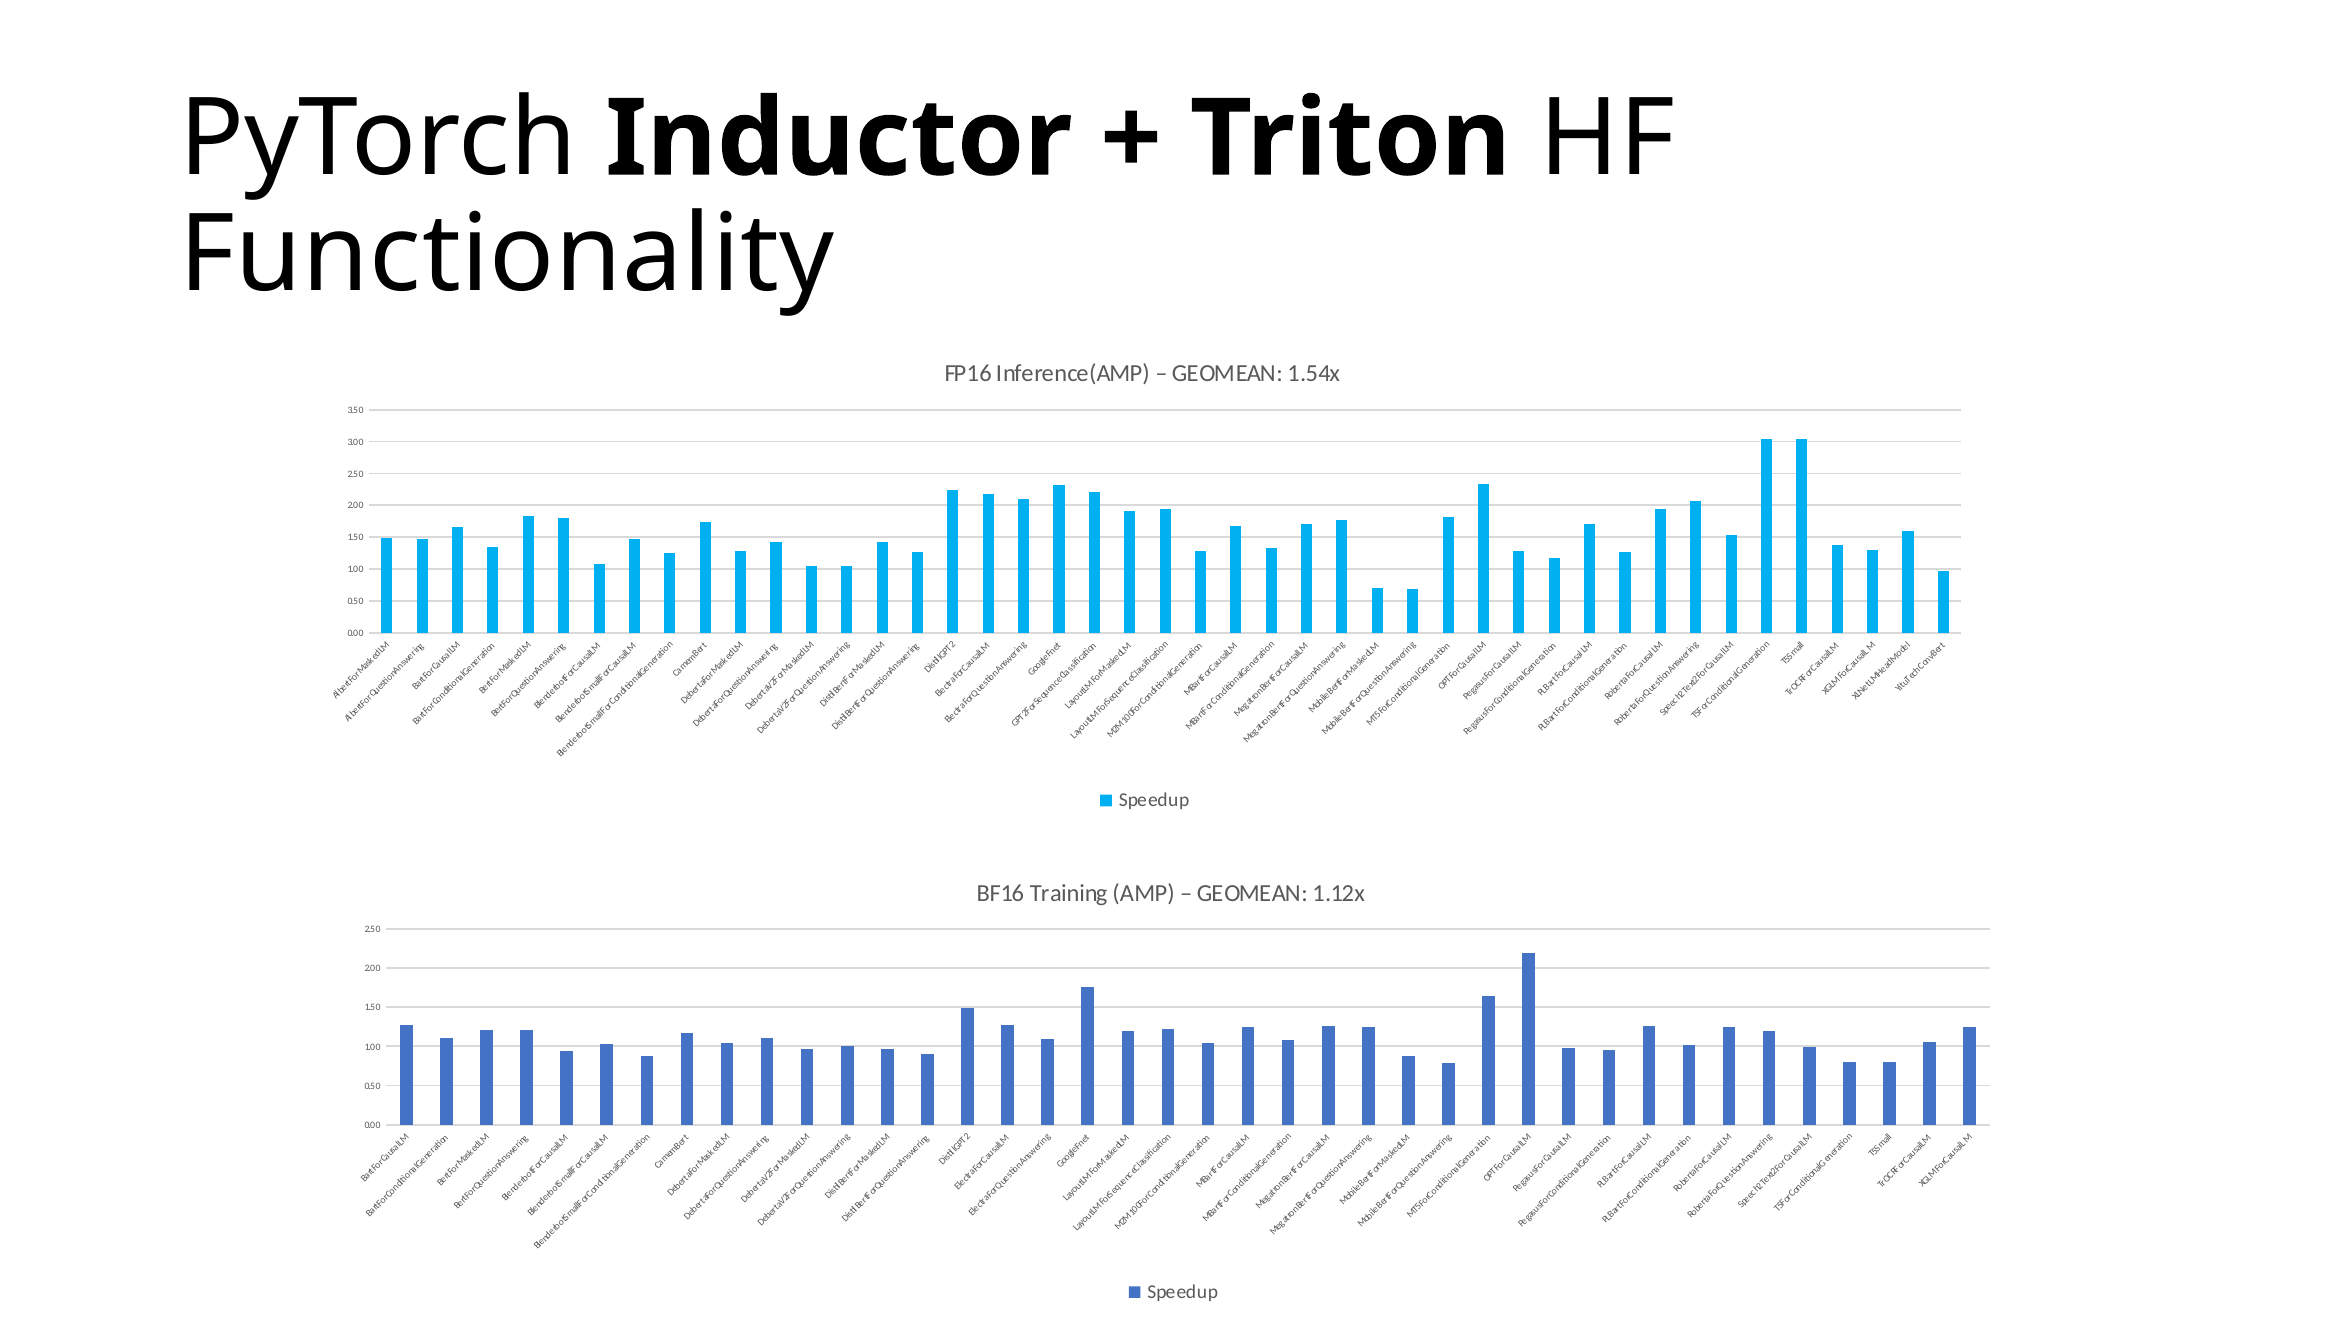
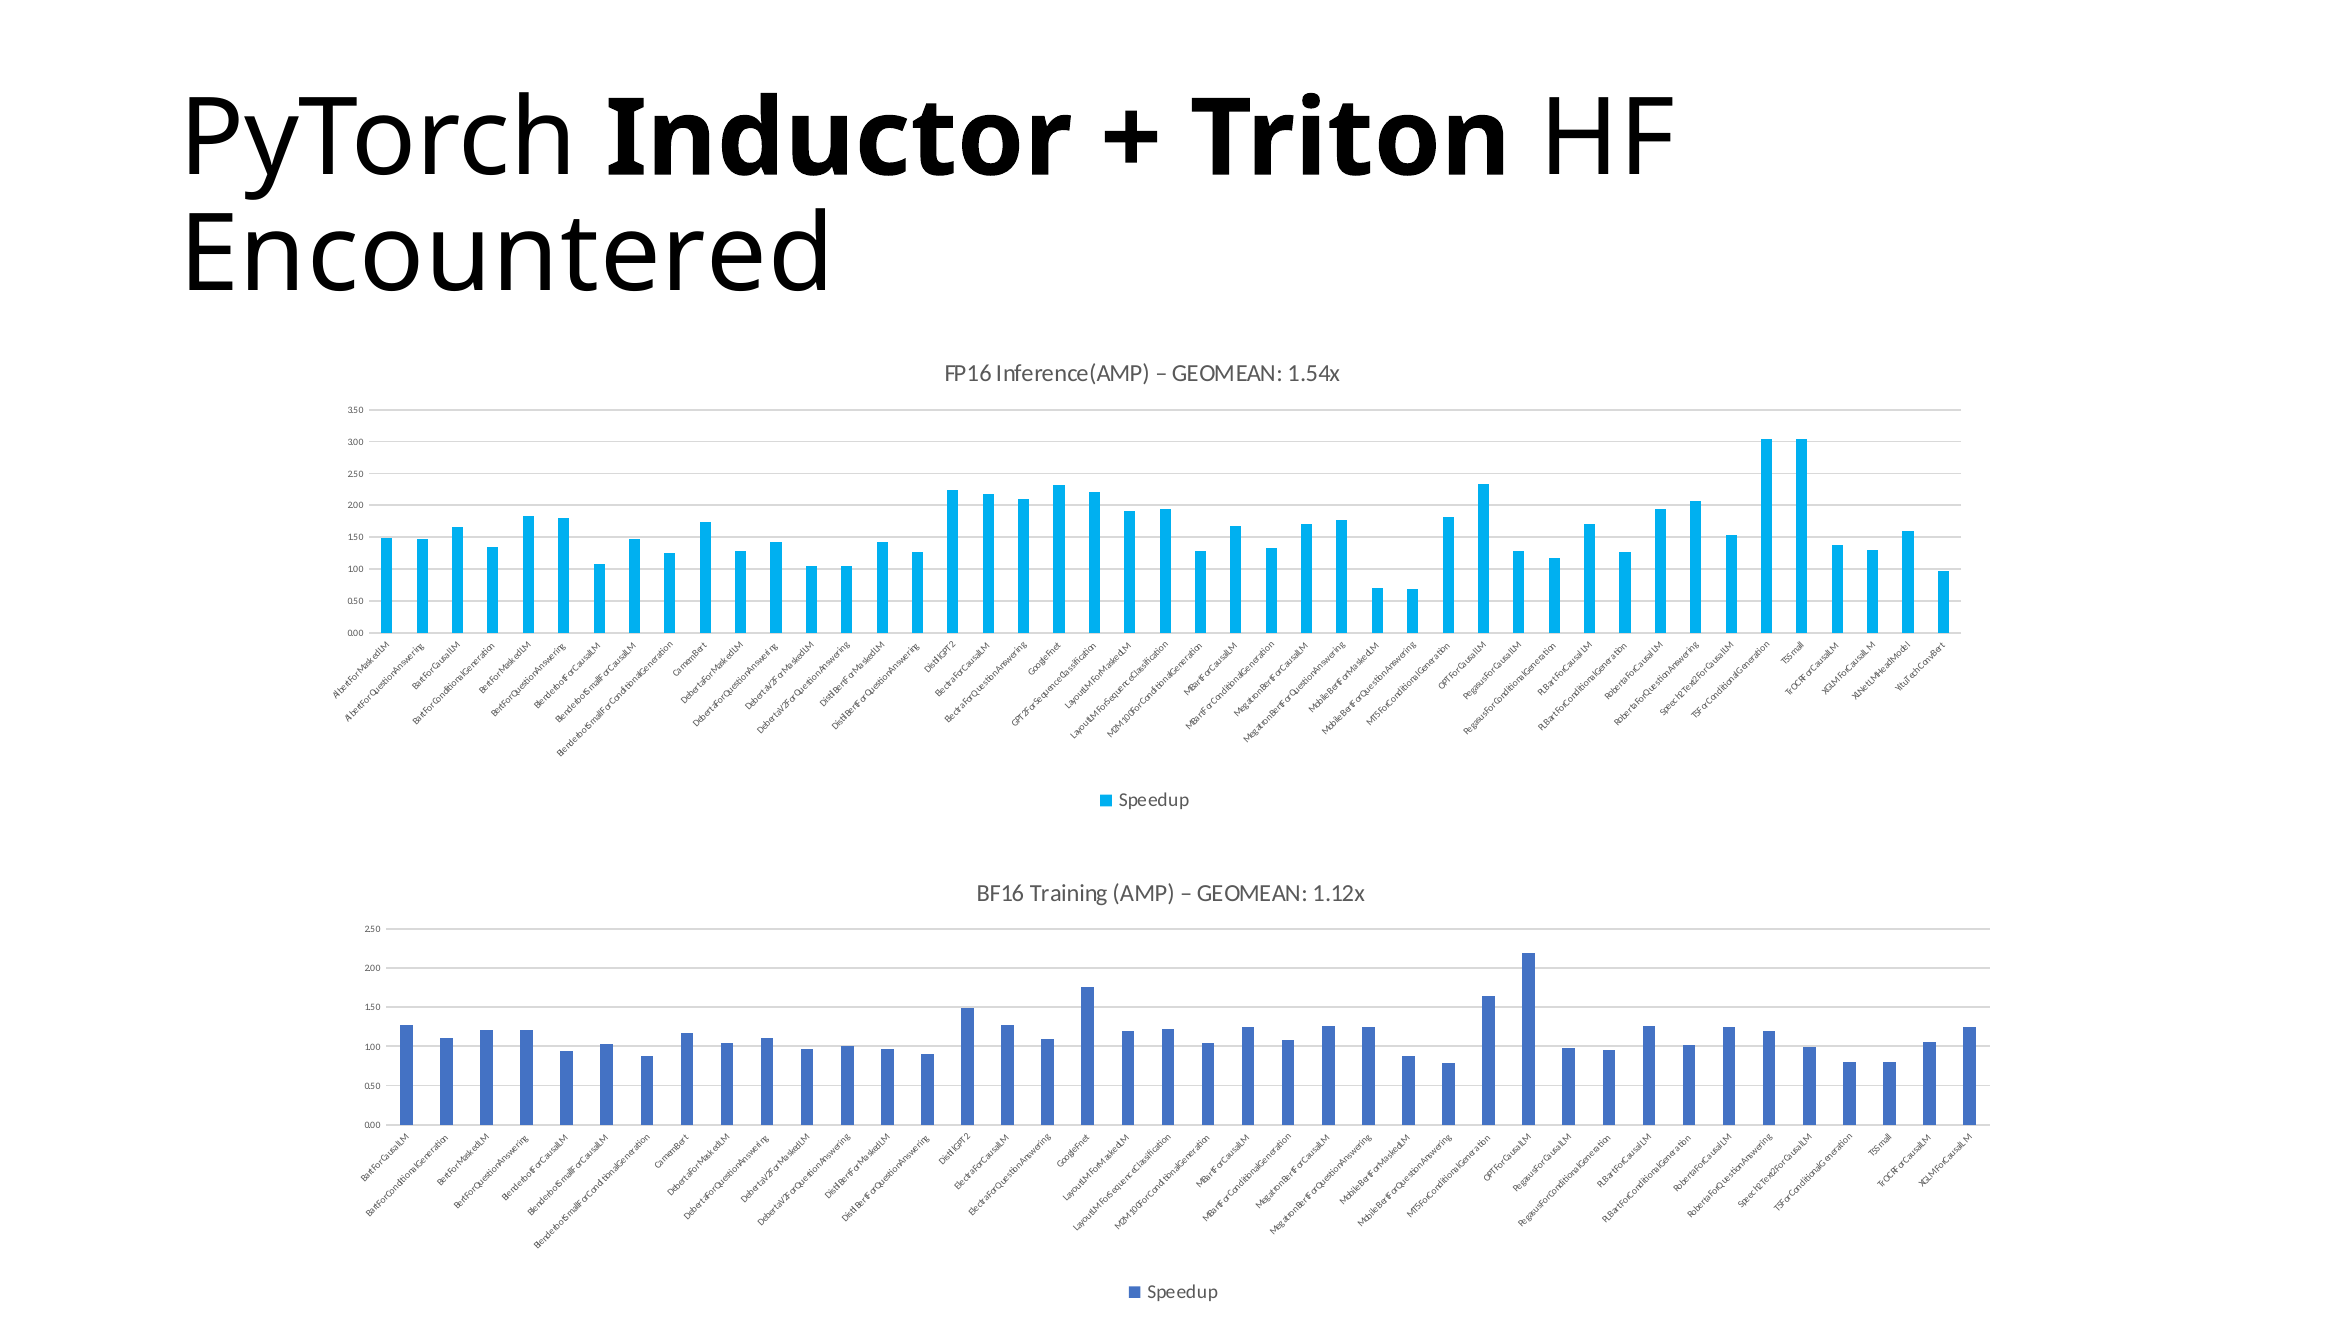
Functionality: Functionality -> Encountered
